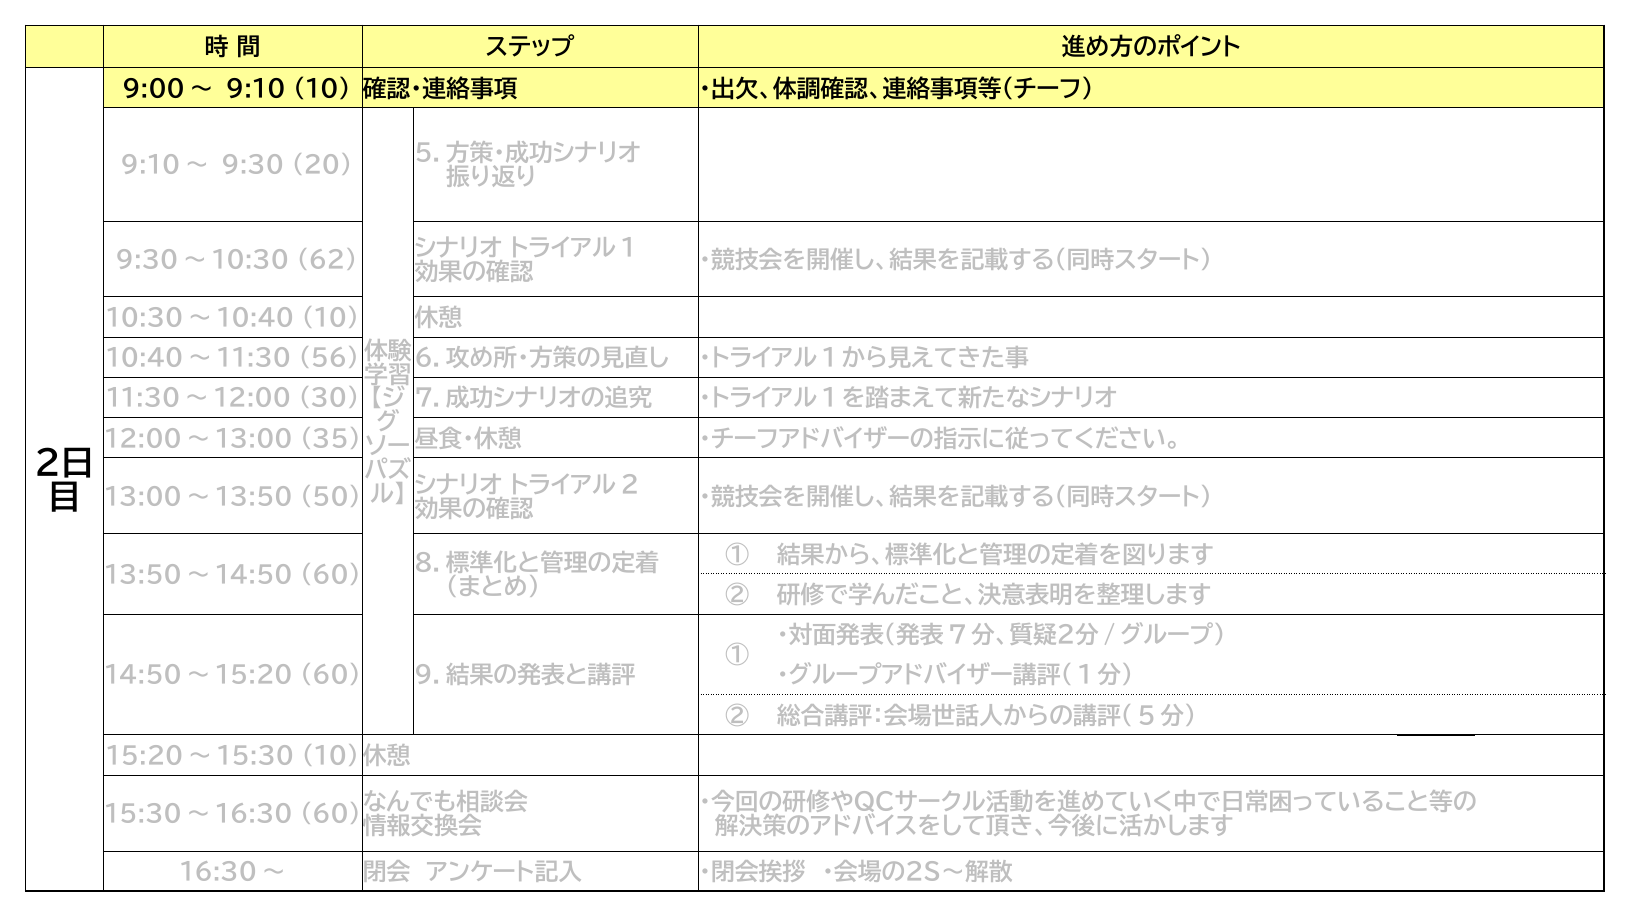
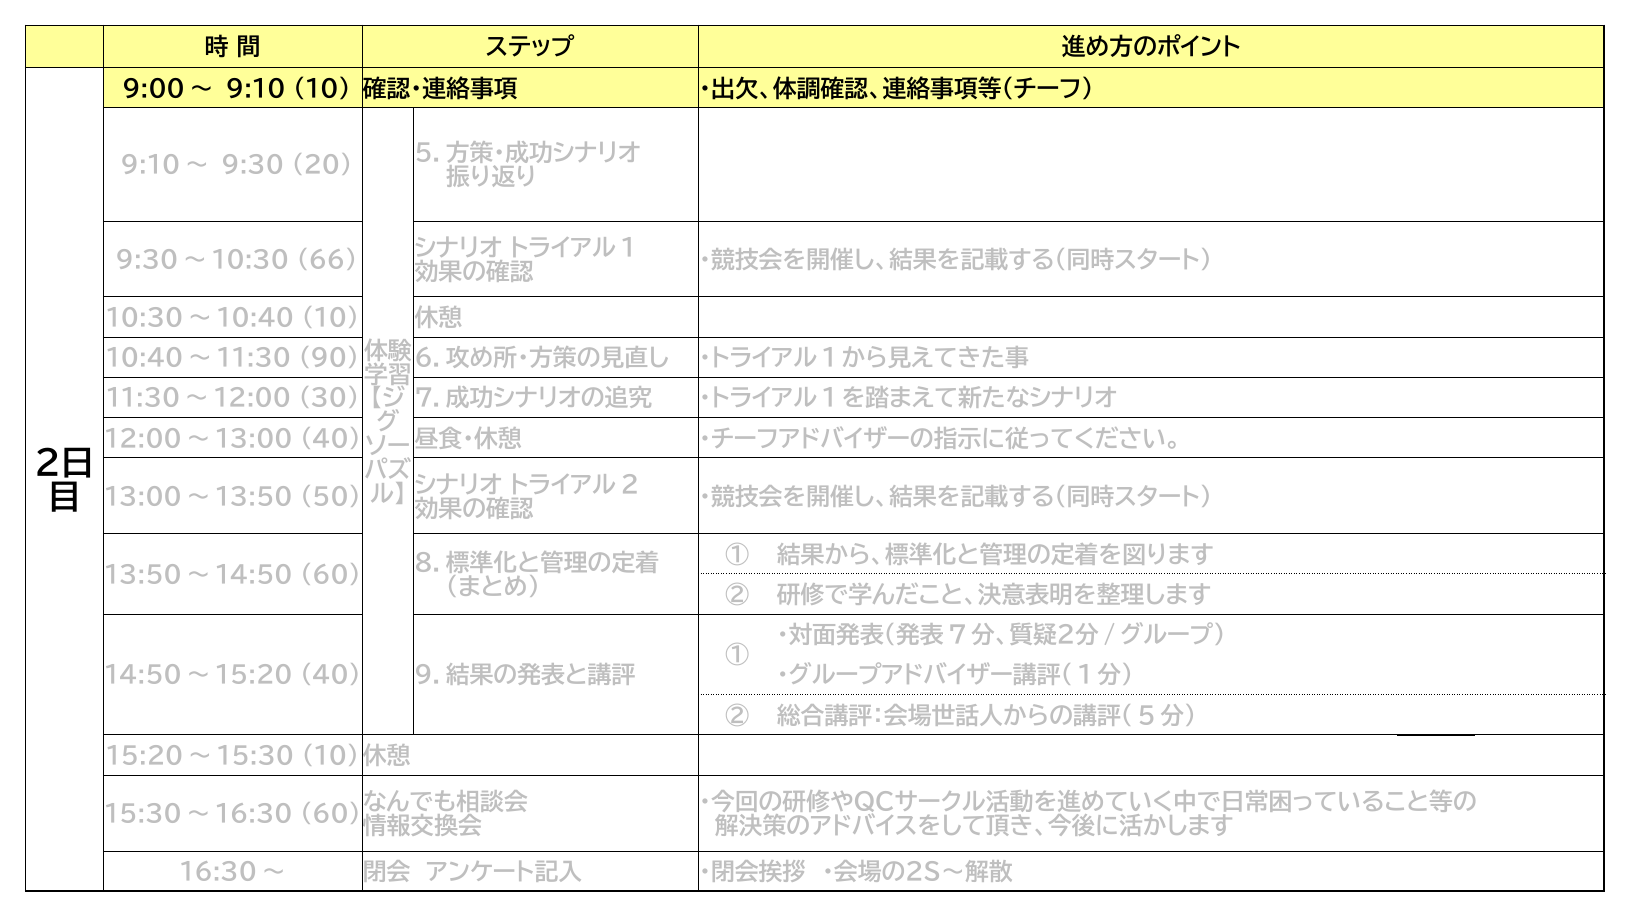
62: 62 -> 66
56: 56 -> 90
12:00～13:00 35: 35 -> 40
14:50～15:20 60: 60 -> 40
